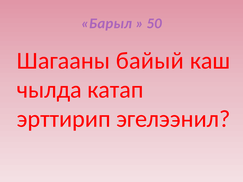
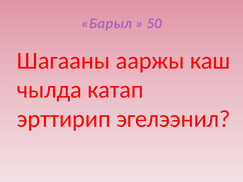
байый: байый -> ааржы
